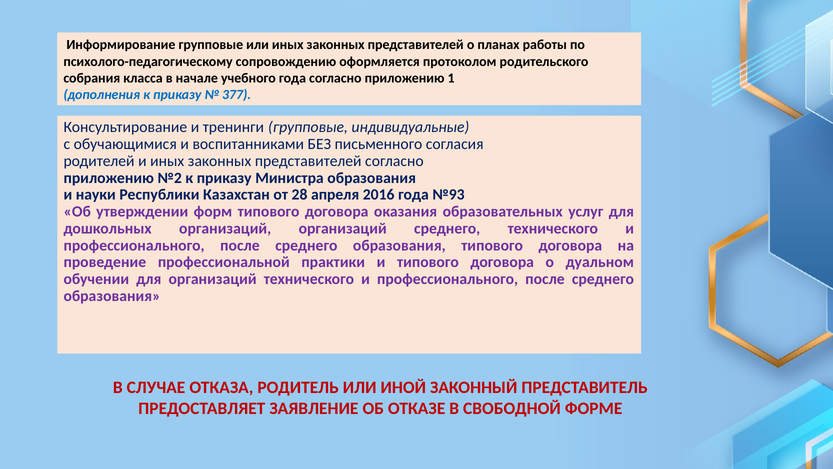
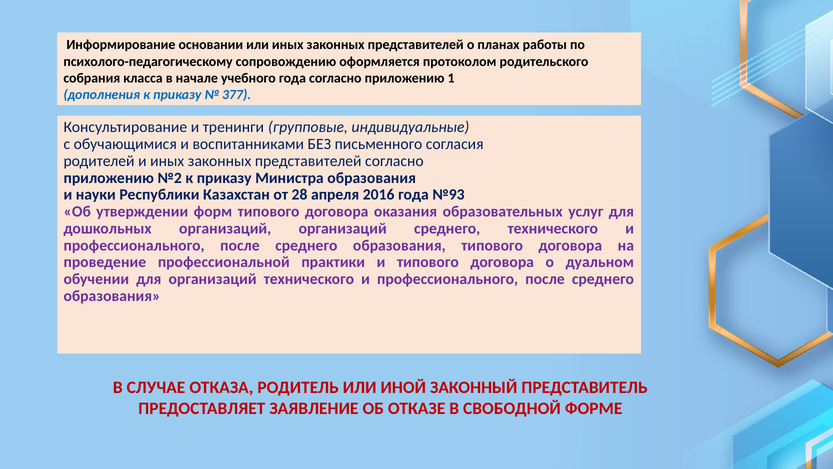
Информирование групповые: групповые -> основании
